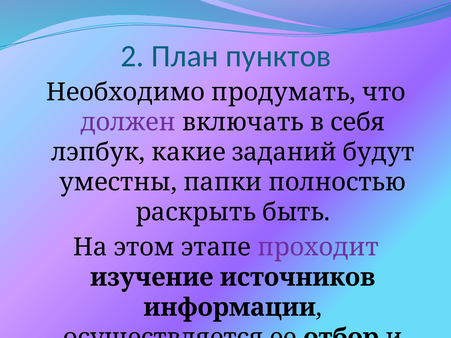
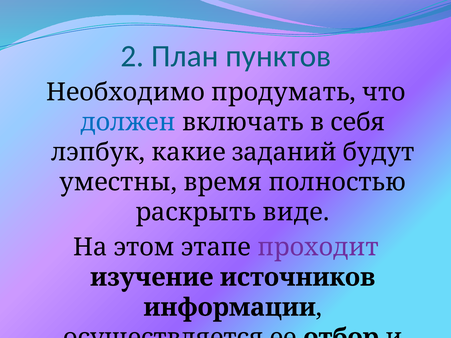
должен colour: purple -> blue
папки: папки -> время
быть: быть -> виде
